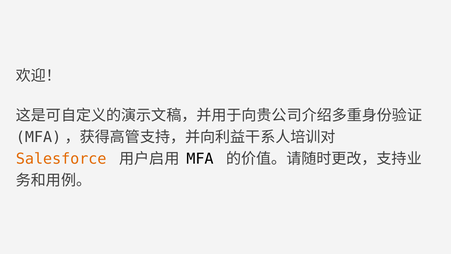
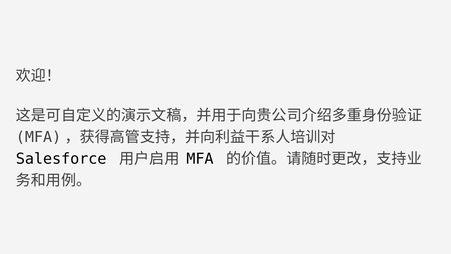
Salesforce colour: orange -> black
